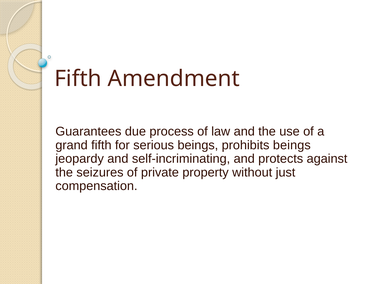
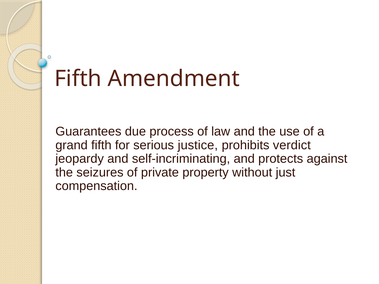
serious beings: beings -> justice
prohibits beings: beings -> verdict
